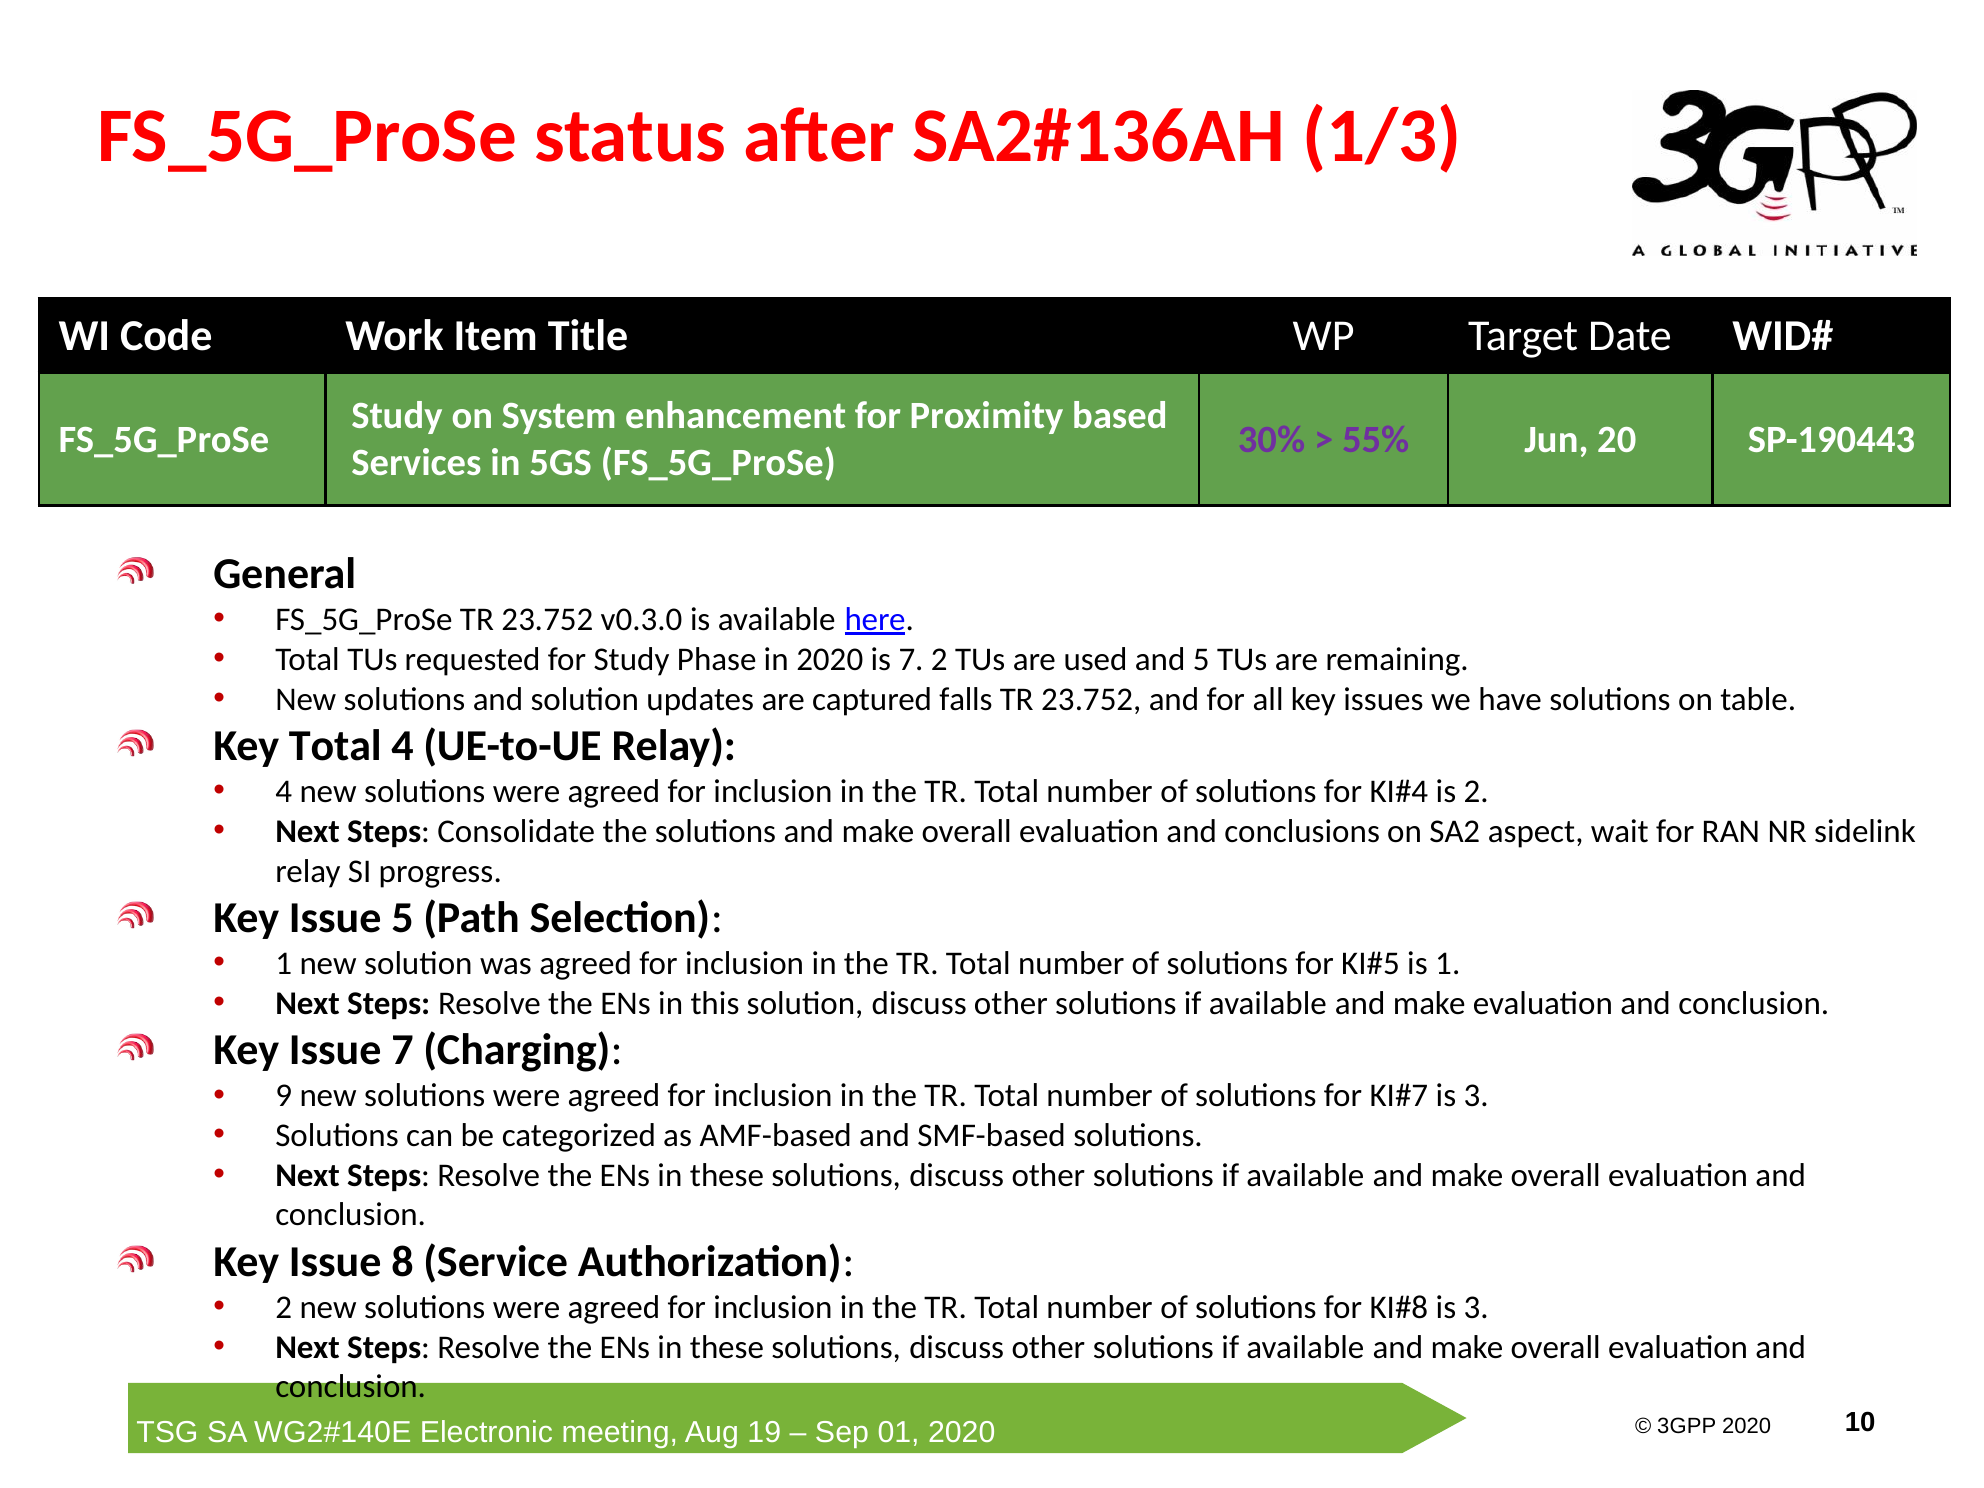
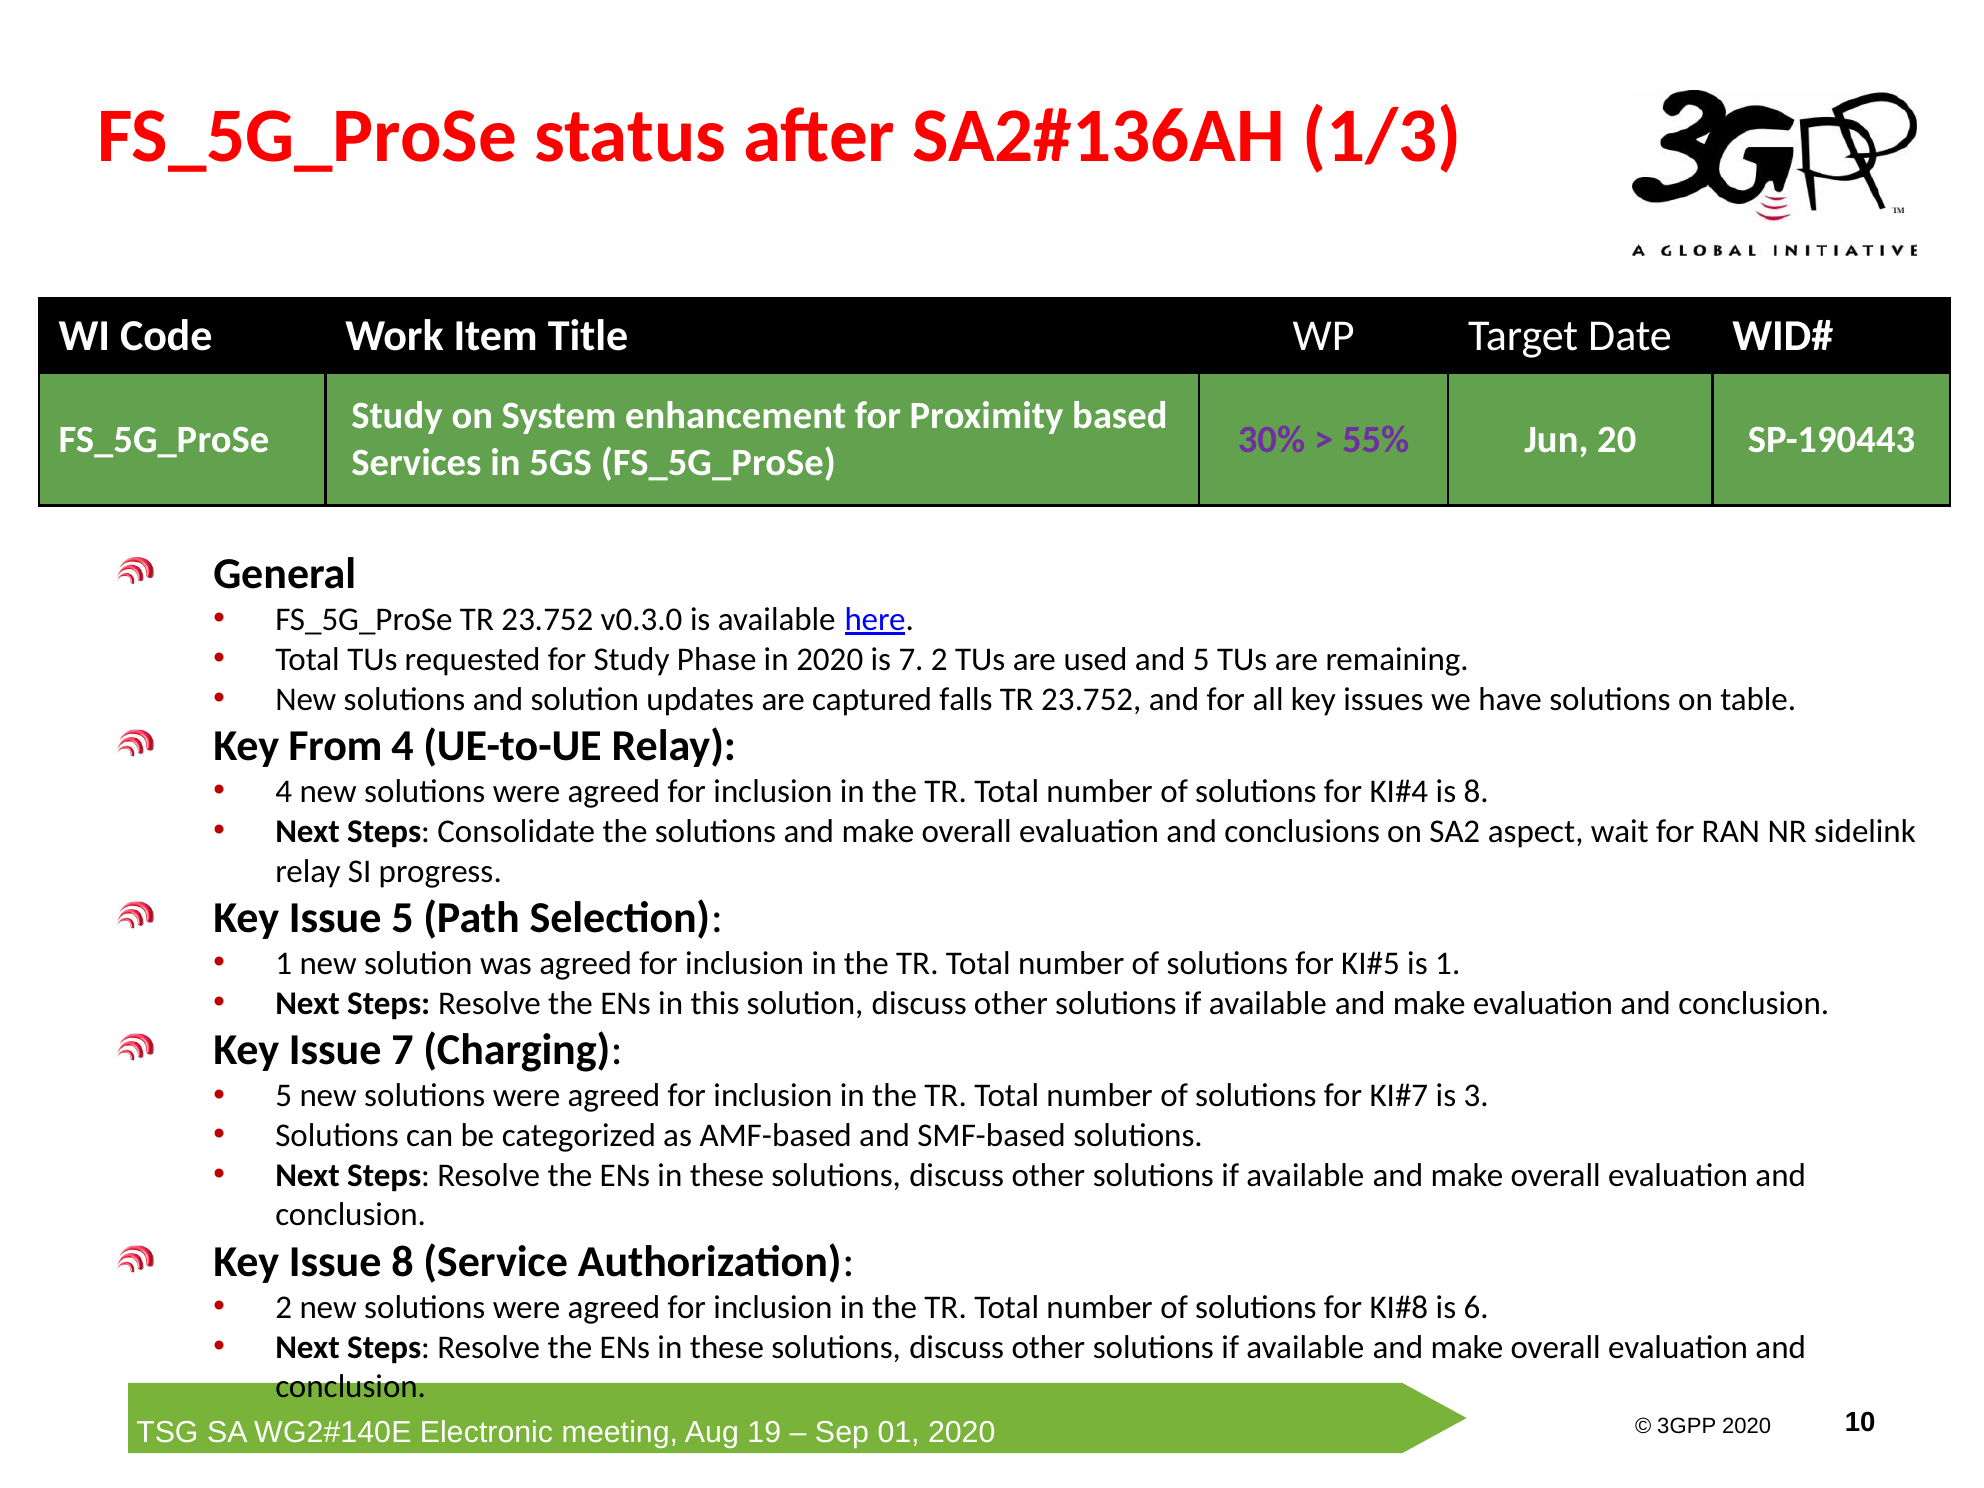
Key Total: Total -> From
is 2: 2 -> 8
9 at (284, 1096): 9 -> 5
3 at (1476, 1308): 3 -> 6
